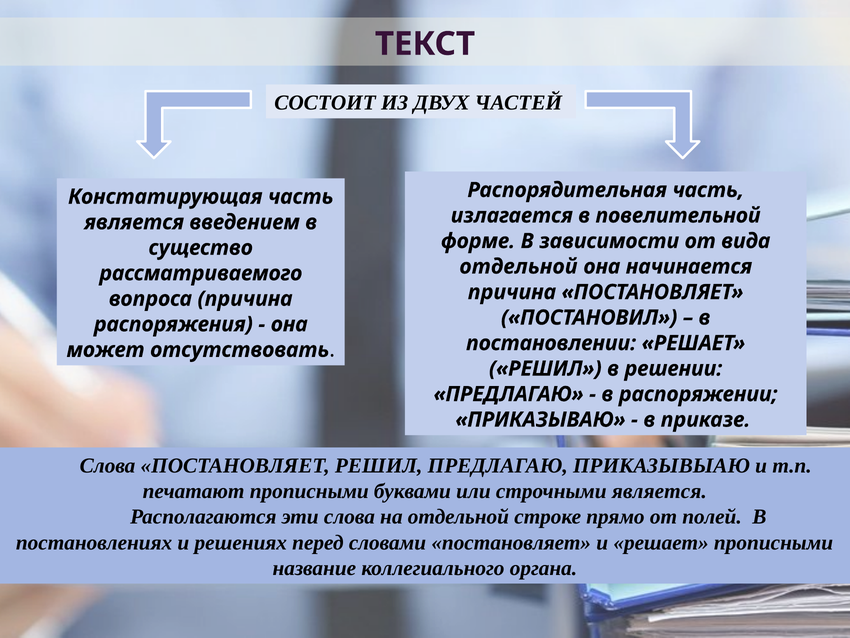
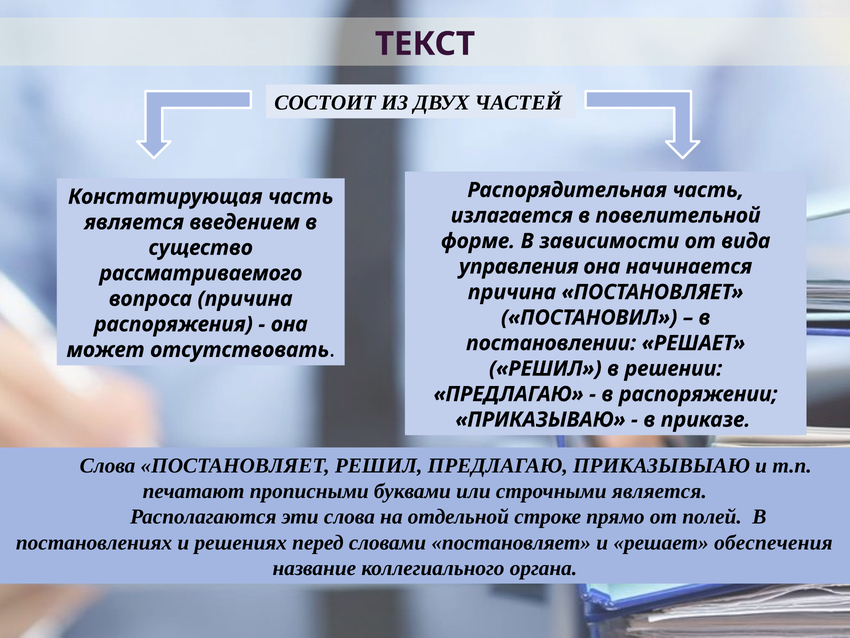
отдельной at (518, 266): отдельной -> управления
решает прописными: прописными -> обеспечения
